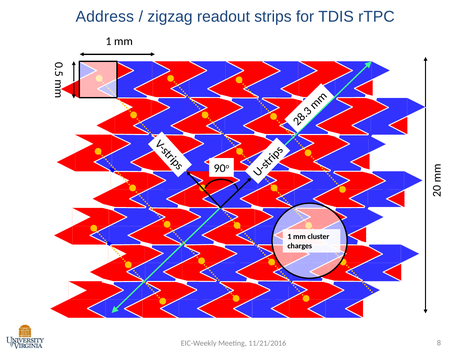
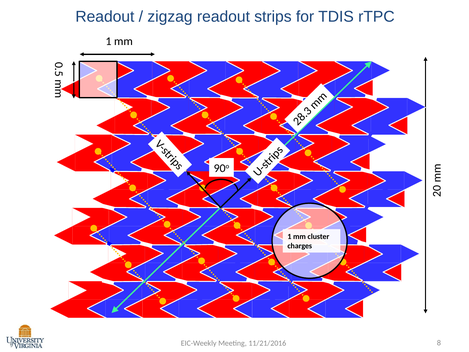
Address at (105, 17): Address -> Readout
